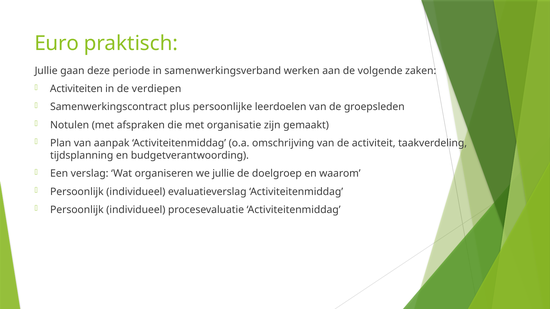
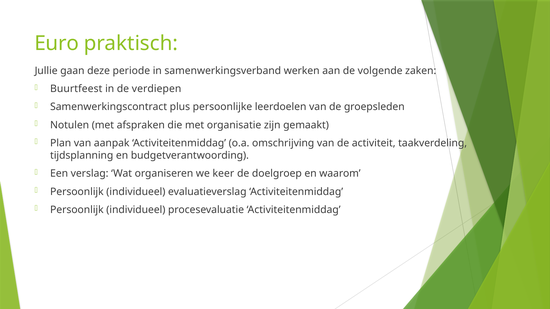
Activiteiten: Activiteiten -> Buurtfeest
we jullie: jullie -> keer
